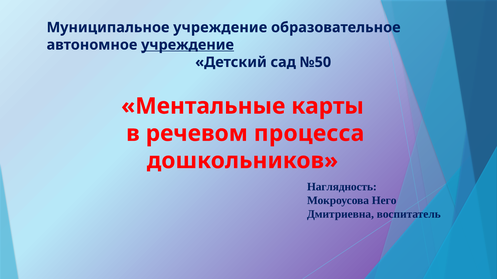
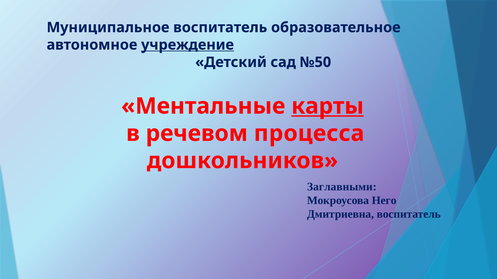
Муниципальное учреждение: учреждение -> воспитатель
карты underline: none -> present
Наглядность: Наглядность -> Заглавными
